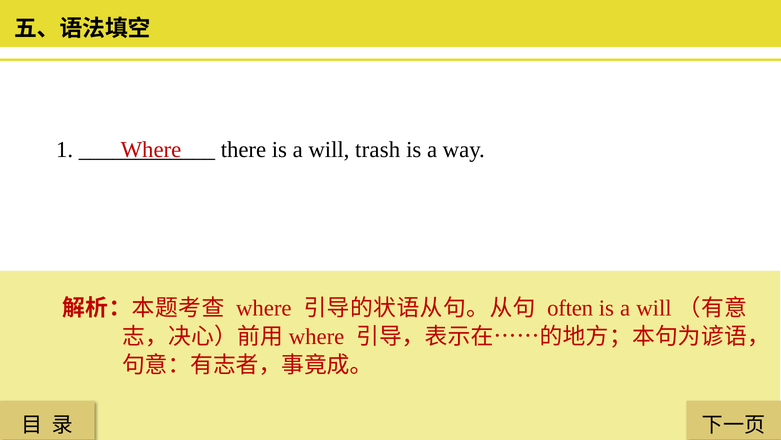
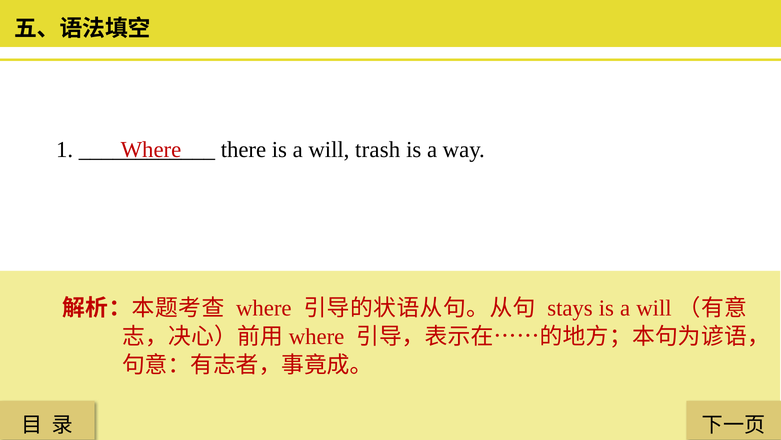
often: often -> stays
